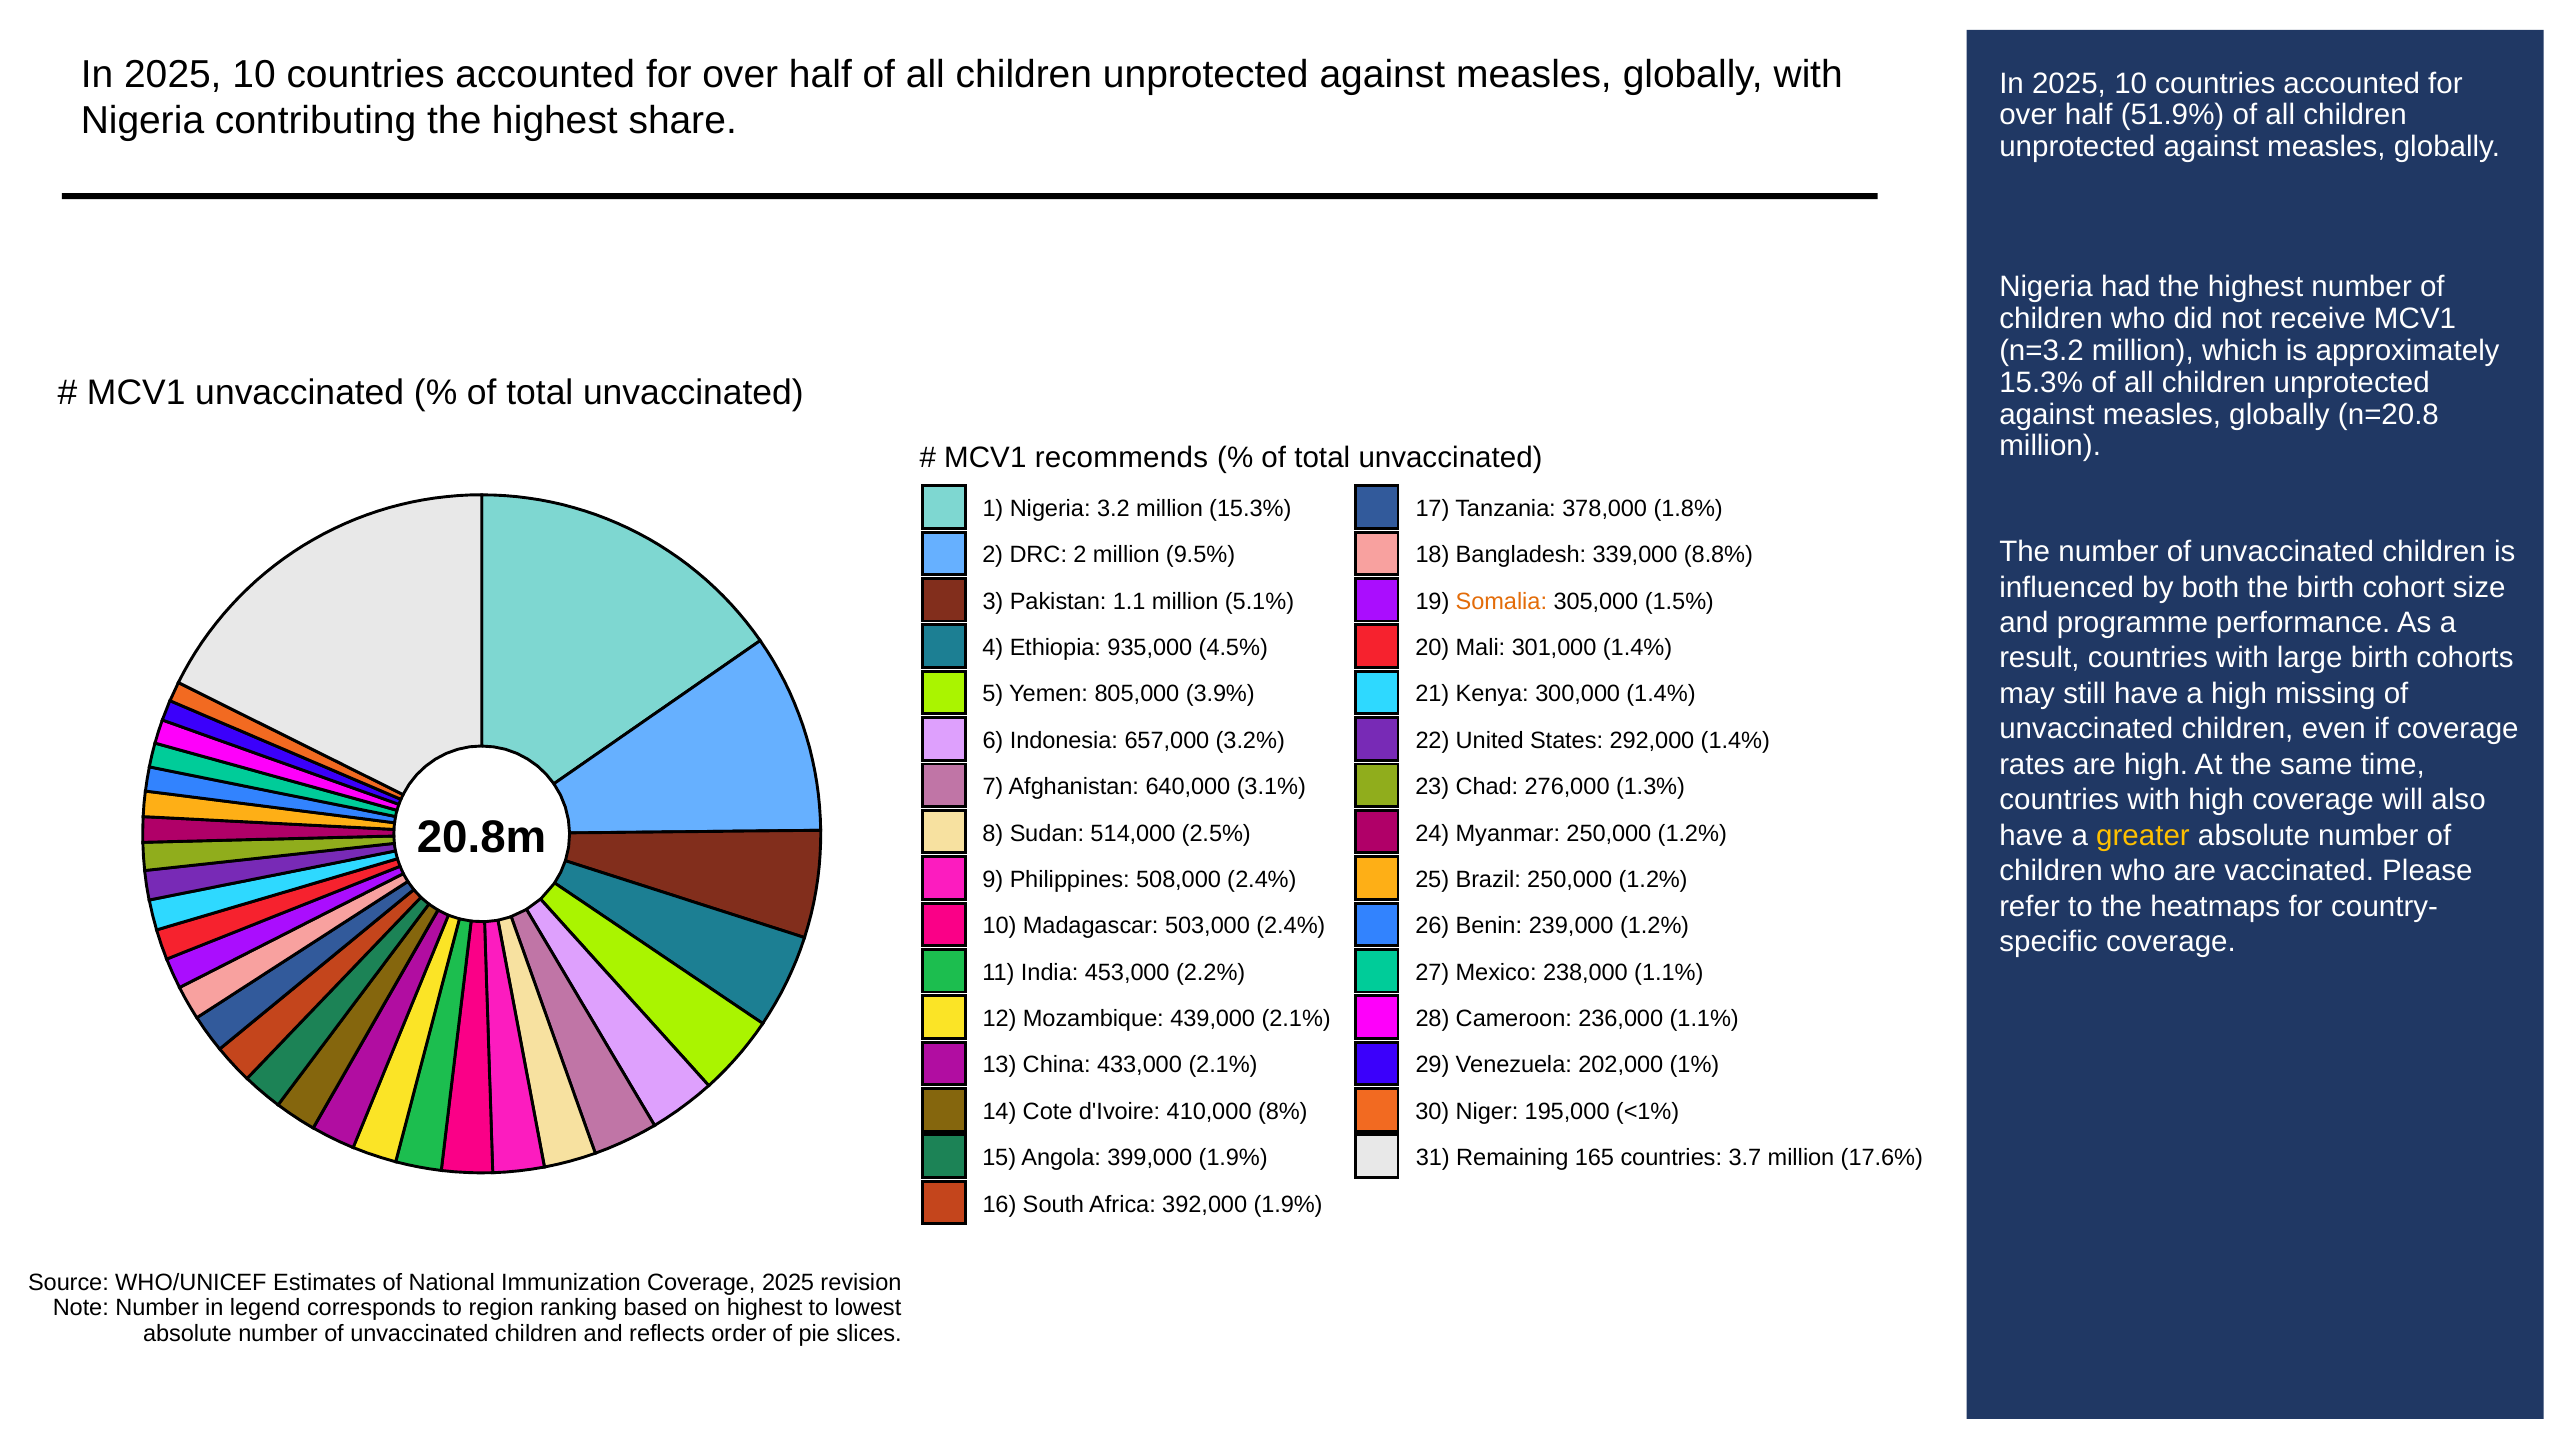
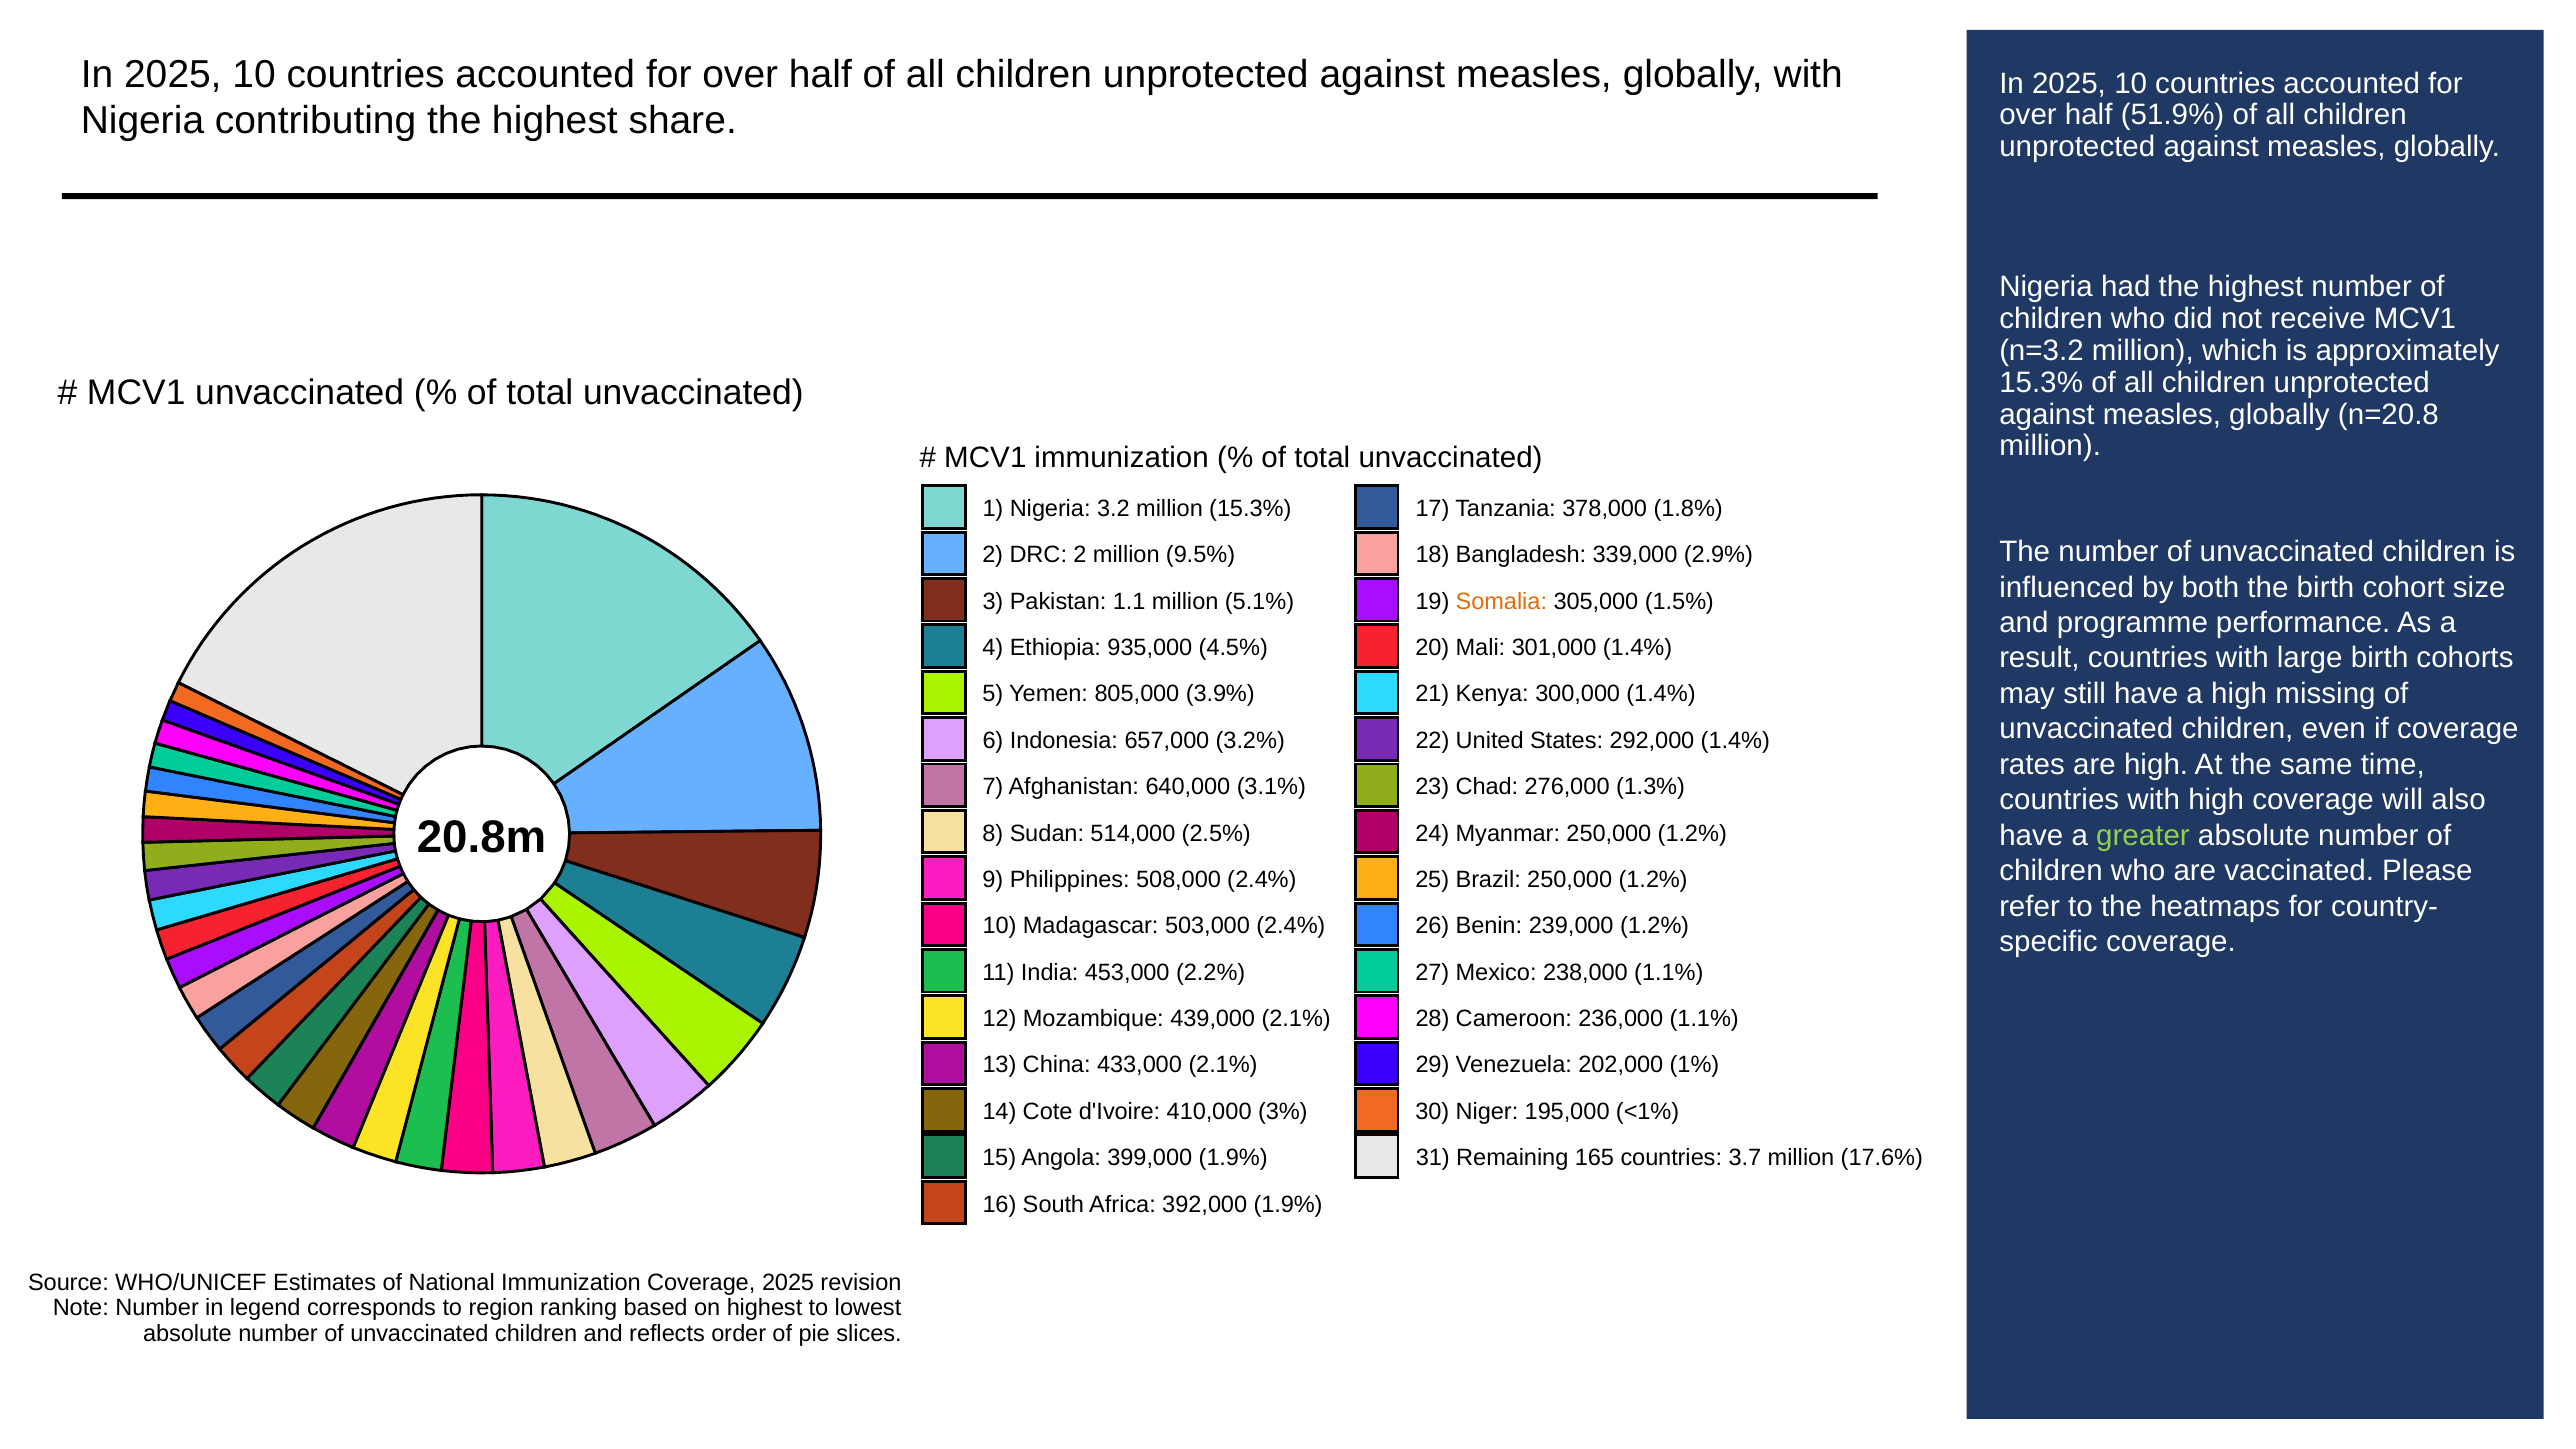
MCV1 recommends: recommends -> immunization
8.8%: 8.8% -> 2.9%
greater colour: yellow -> light green
8%: 8% -> 3%
